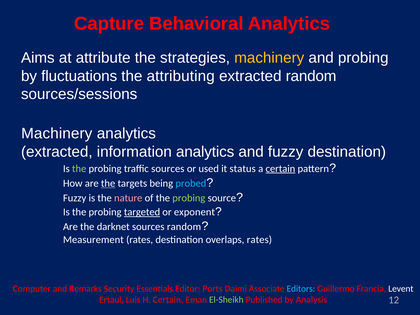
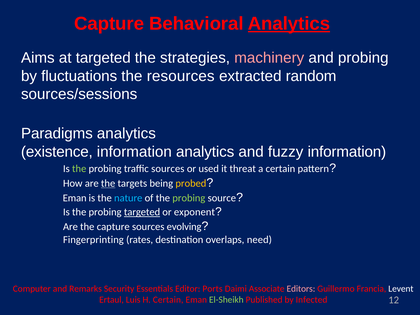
Analytics at (289, 24) underline: none -> present
at attribute: attribute -> targeted
machinery at (269, 58) colour: yellow -> pink
attributing: attributing -> resources
Machinery at (57, 134): Machinery -> Paradigms
extracted at (57, 152): extracted -> existence
fuzzy destination: destination -> information
status: status -> threat
certain at (280, 169) underline: present -> none
probed colour: light blue -> yellow
Fuzzy at (75, 198): Fuzzy -> Eman
nature colour: pink -> light blue
the darknet: darknet -> capture
sources random: random -> evolving
Measurement: Measurement -> Fingerprinting
overlaps rates: rates -> need
Editors colour: light blue -> pink
Analysis: Analysis -> Infected
